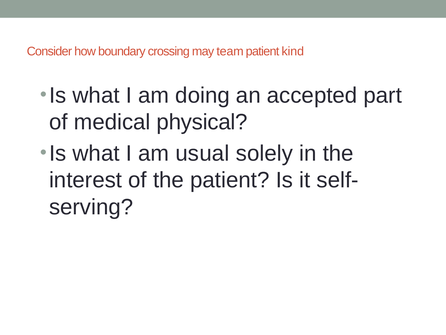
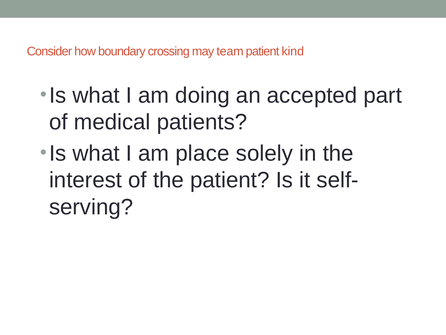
physical: physical -> patients
usual: usual -> place
